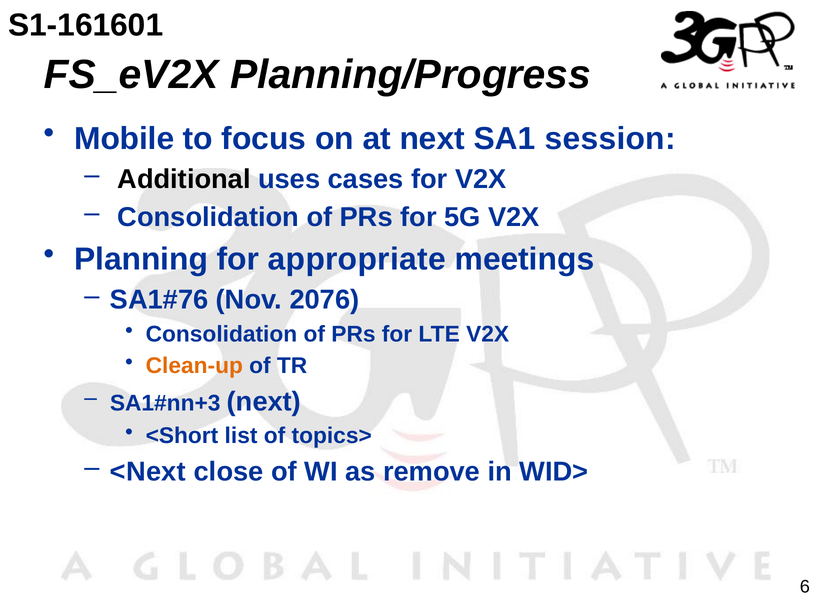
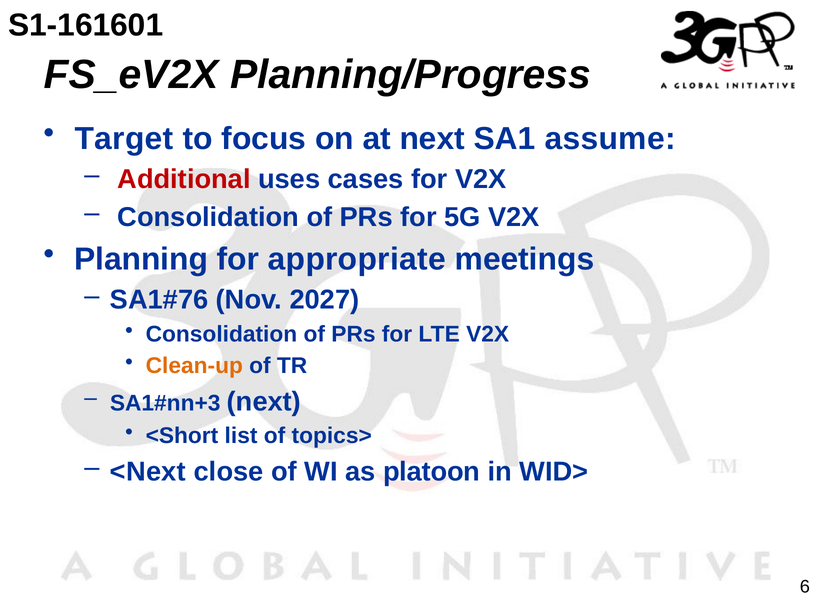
Mobile: Mobile -> Target
session: session -> assume
Additional colour: black -> red
2076: 2076 -> 2027
remove: remove -> platoon
